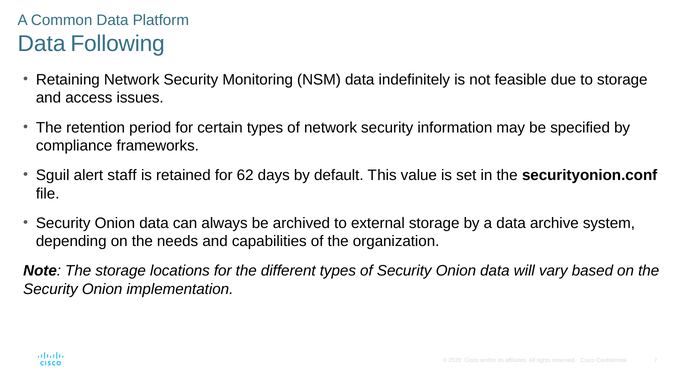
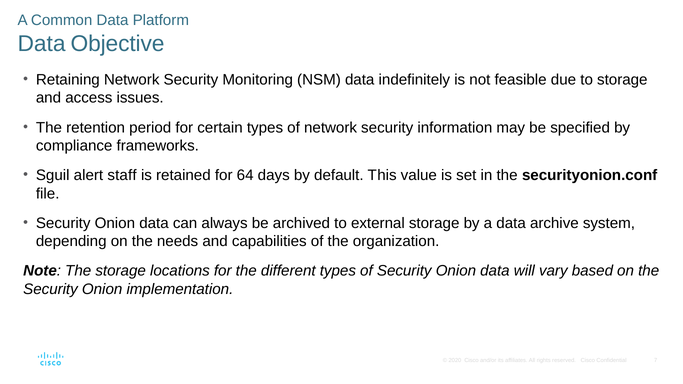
Following: Following -> Objective
62: 62 -> 64
